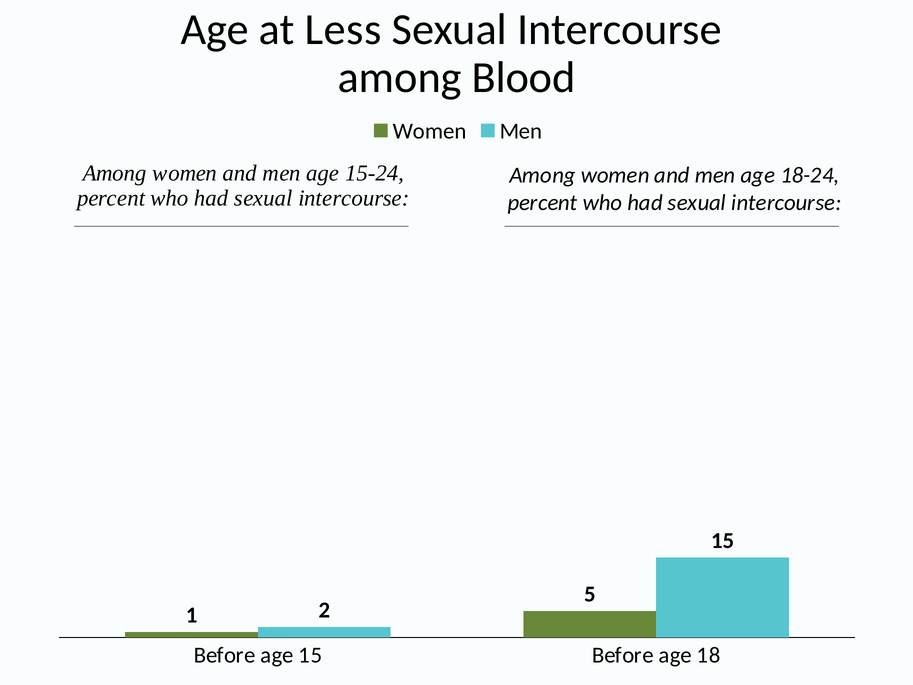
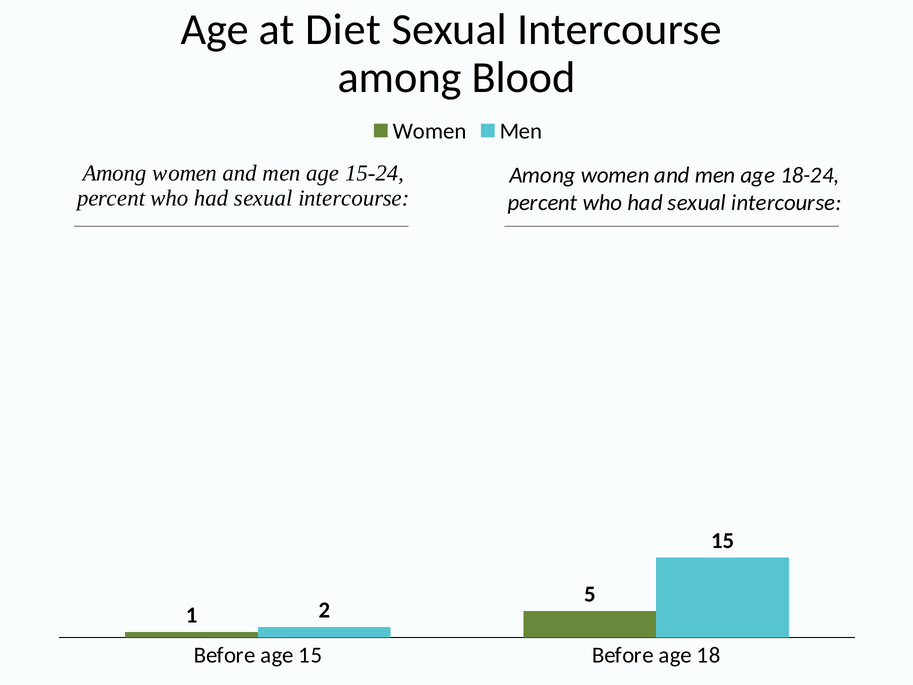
Less: Less -> Diet
